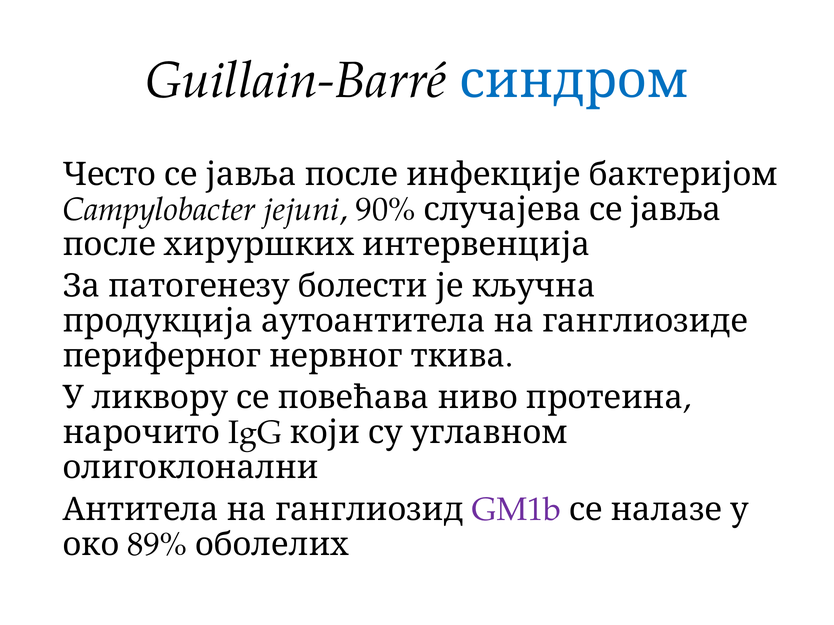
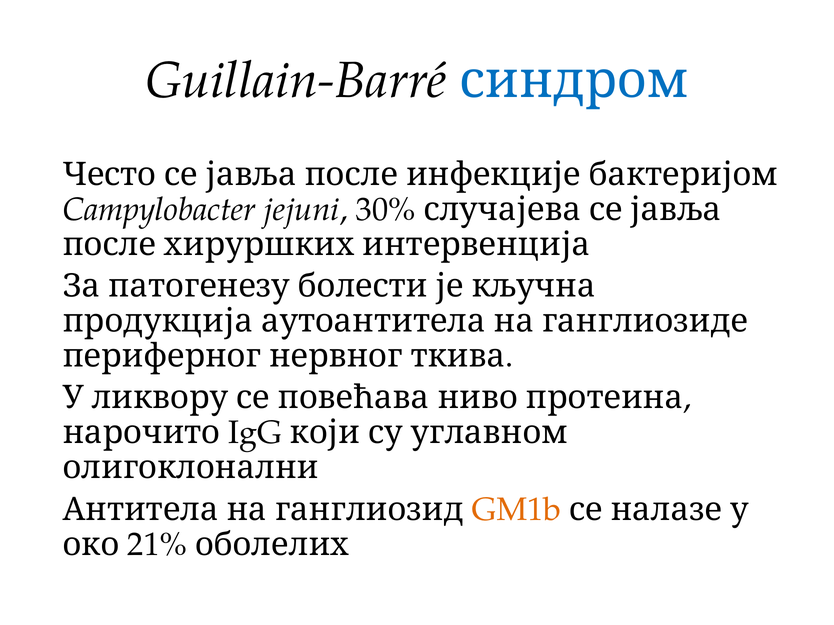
90%: 90% -> 30%
GM1b colour: purple -> orange
89%: 89% -> 21%
